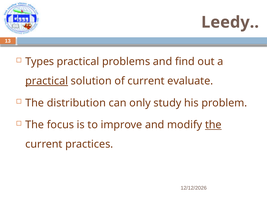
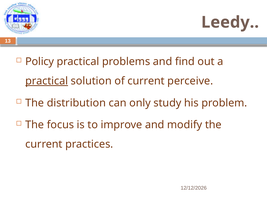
Types: Types -> Policy
evaluate: evaluate -> perceive
the at (213, 125) underline: present -> none
